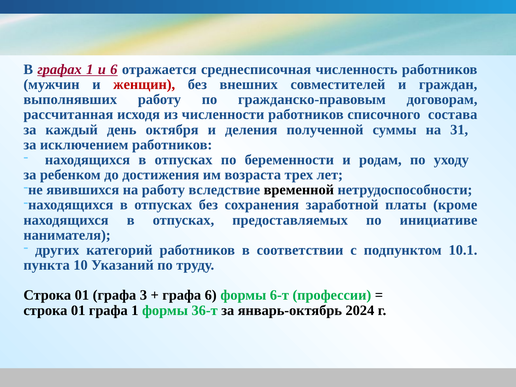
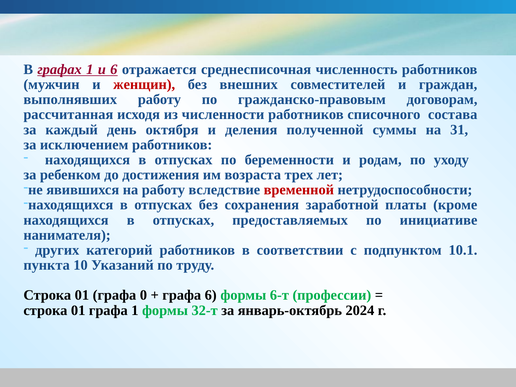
временной colour: black -> red
3: 3 -> 0
36-т: 36-т -> 32-т
